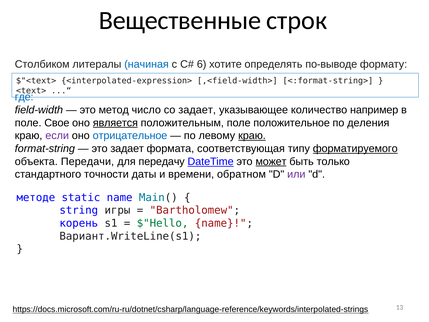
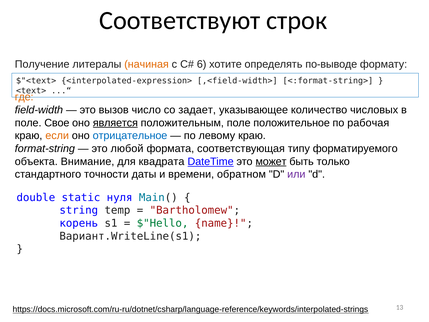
Вещественные: Вещественные -> Соответствуют
Столбиком: Столбиком -> Получение
начиная colour: blue -> orange
где colour: blue -> orange
метод: метод -> вызов
например: например -> числовых
деления: деления -> рабочая
если colour: purple -> orange
краю at (252, 136) underline: present -> none
это задает: задает -> любой
форматируемого underline: present -> none
Передачи: Передачи -> Внимание
передачу: передачу -> квадрата
методе: методе -> double
static name: name -> нуля
игры: игры -> temp
